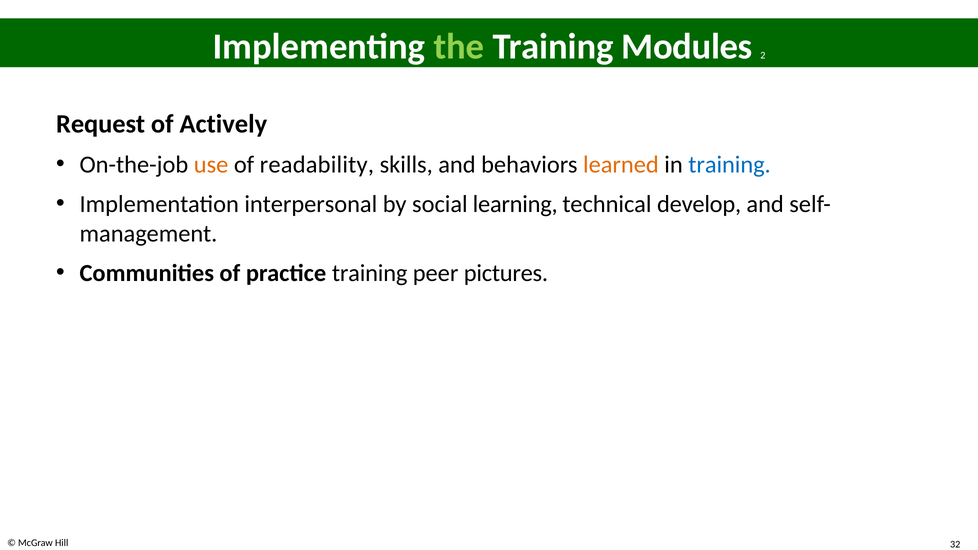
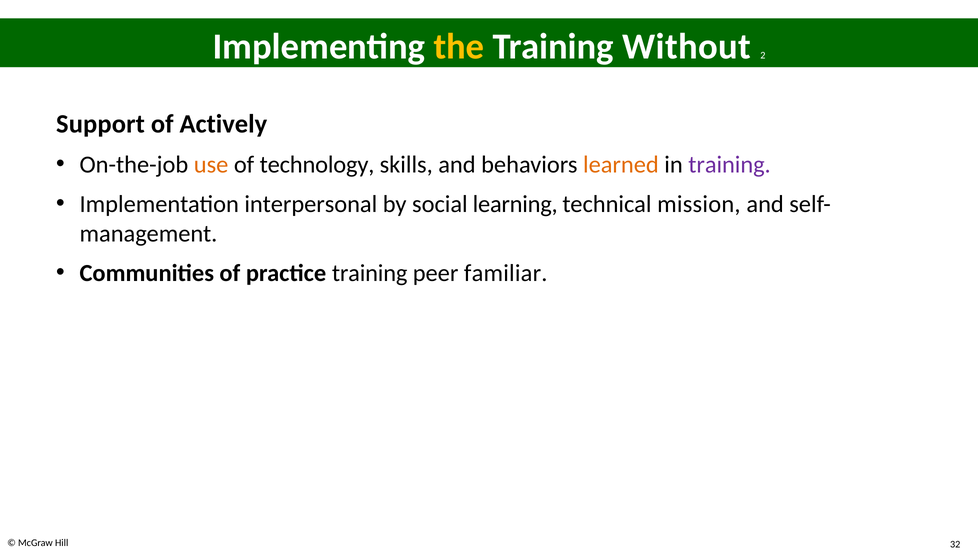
the colour: light green -> yellow
Modules: Modules -> Without
Request: Request -> Support
readability: readability -> technology
training at (730, 165) colour: blue -> purple
develop: develop -> mission
pictures: pictures -> familiar
